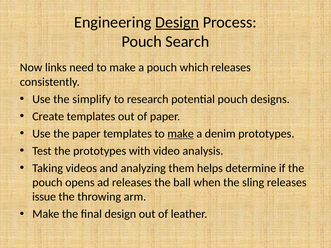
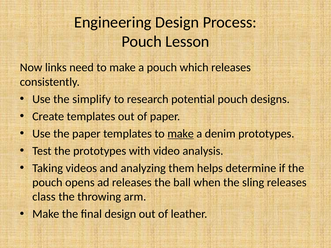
Design at (177, 22) underline: present -> none
Search: Search -> Lesson
issue: issue -> class
